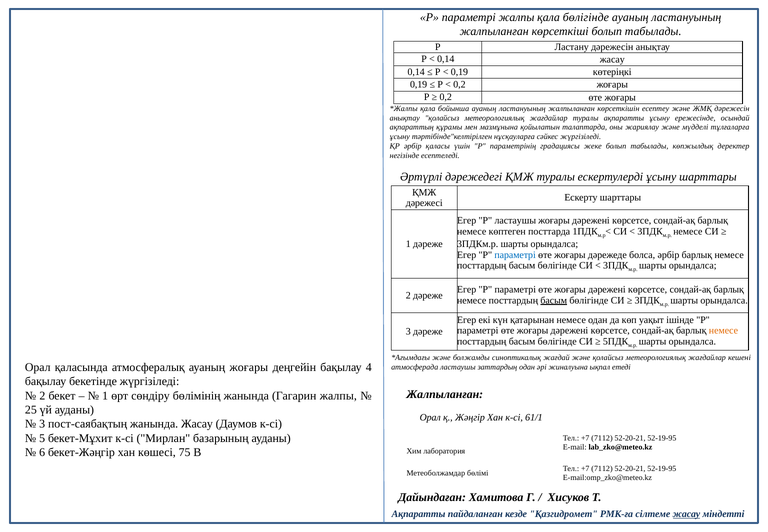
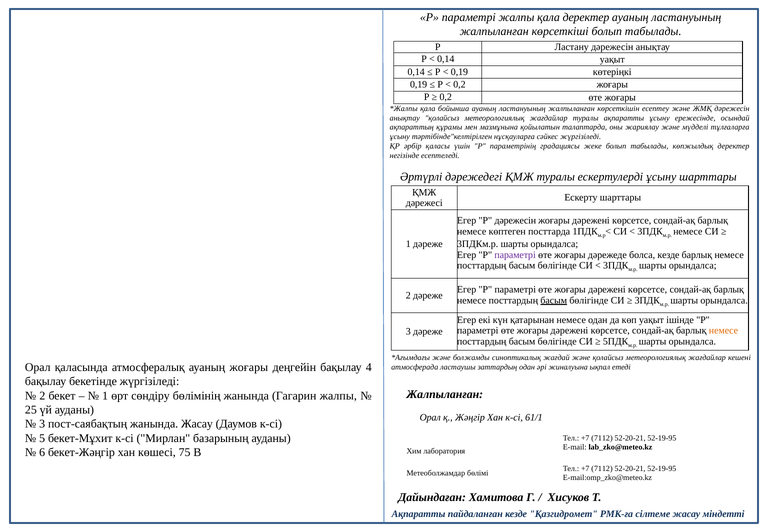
қала бөлігінде: бөлігінде -> деректер
0,14 жасау: жасау -> уақыт
Р ластаушы: ластаушы -> дәрежесін
параметрі at (515, 255) colour: blue -> purple
болса әрбір: әрбір -> кезде
жасау at (686, 514) underline: present -> none
